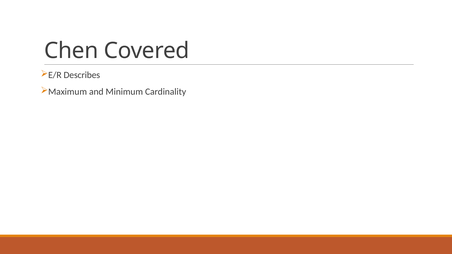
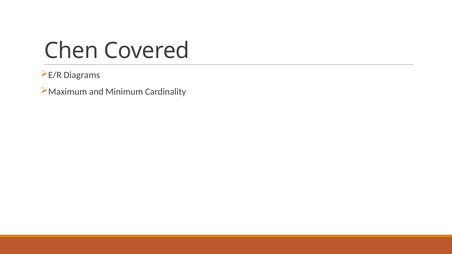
Describes: Describes -> Diagrams
